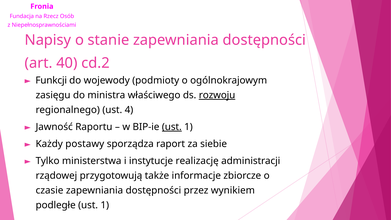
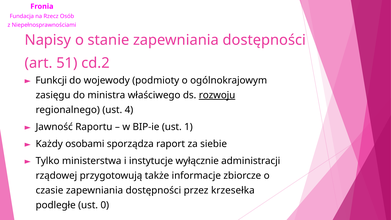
40: 40 -> 51
ust at (172, 127) underline: present -> none
postawy: postawy -> osobami
realizację: realizację -> wyłącznie
wynikiem: wynikiem -> krzesełka
podległe ust 1: 1 -> 0
